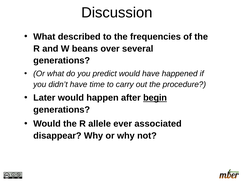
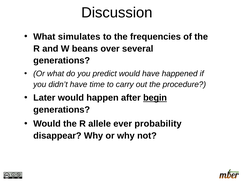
described: described -> simulates
associated: associated -> probability
